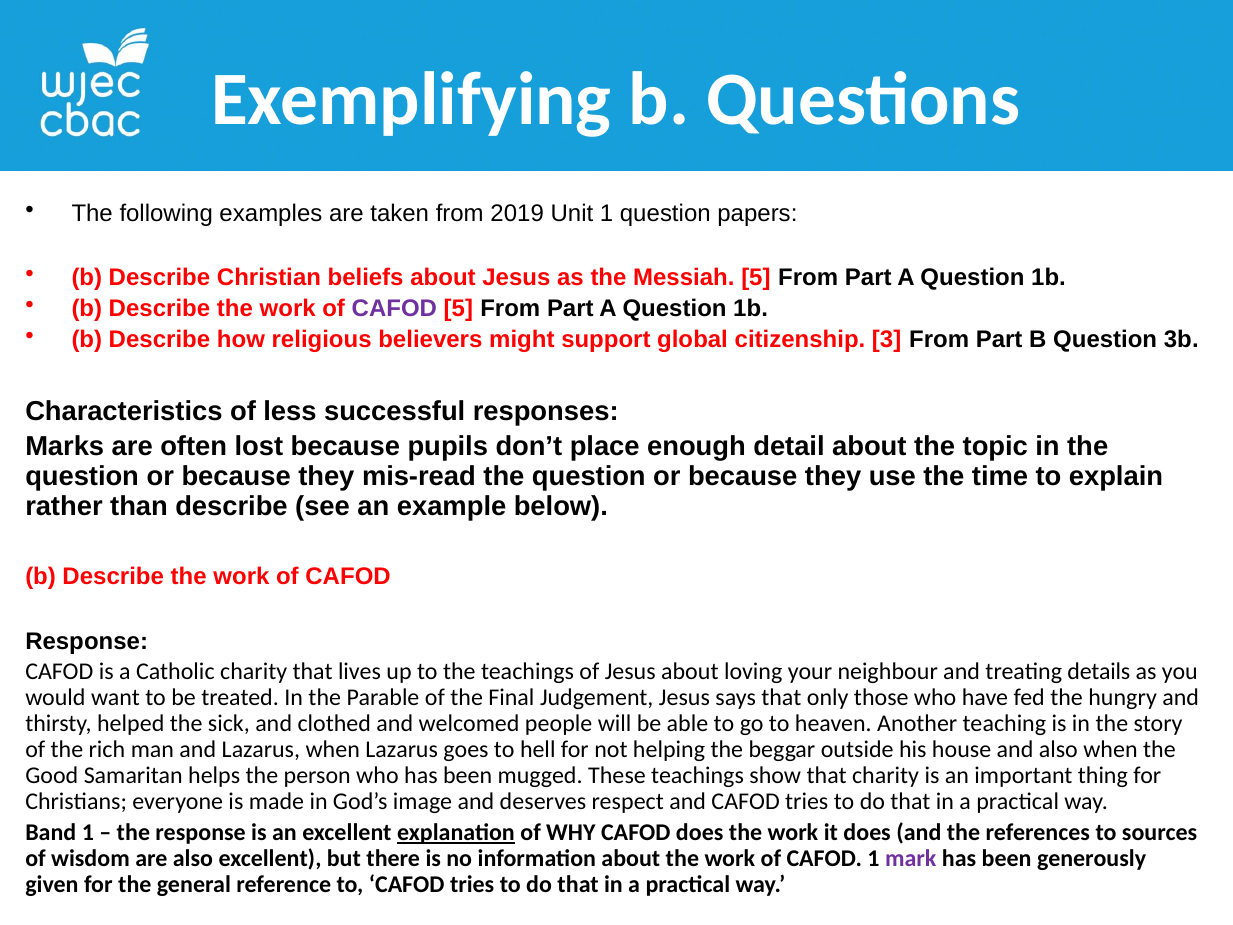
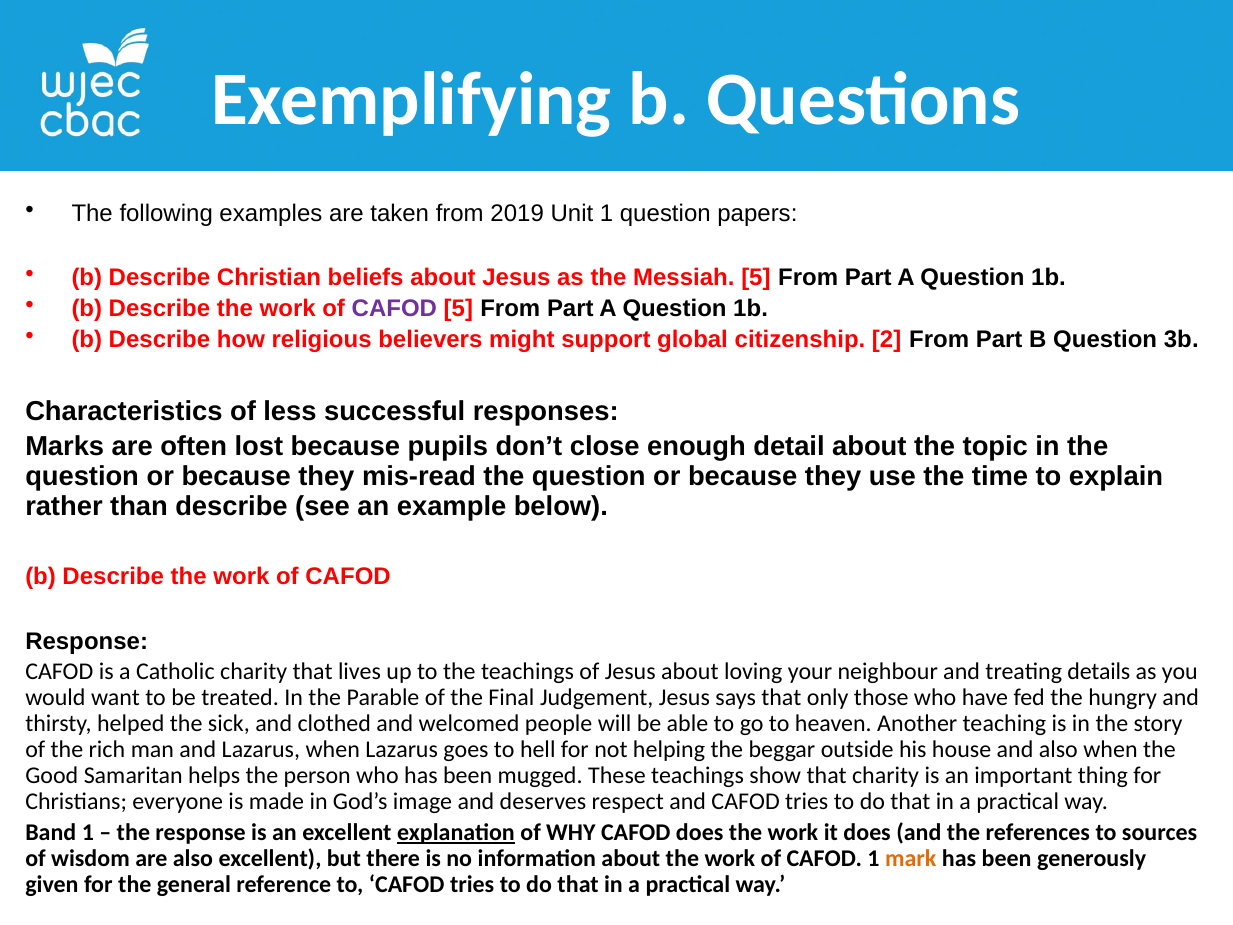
3: 3 -> 2
place: place -> close
mark colour: purple -> orange
